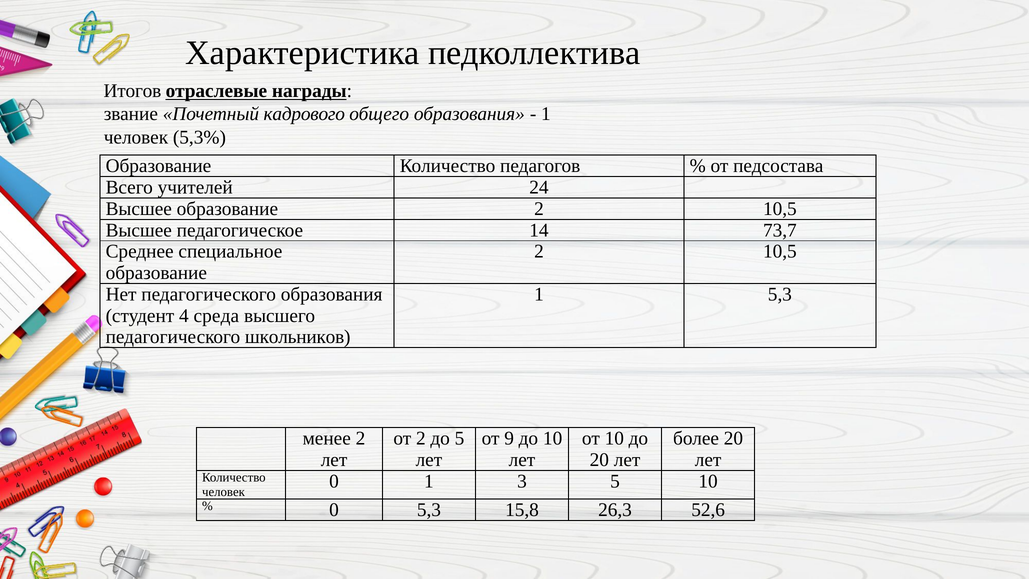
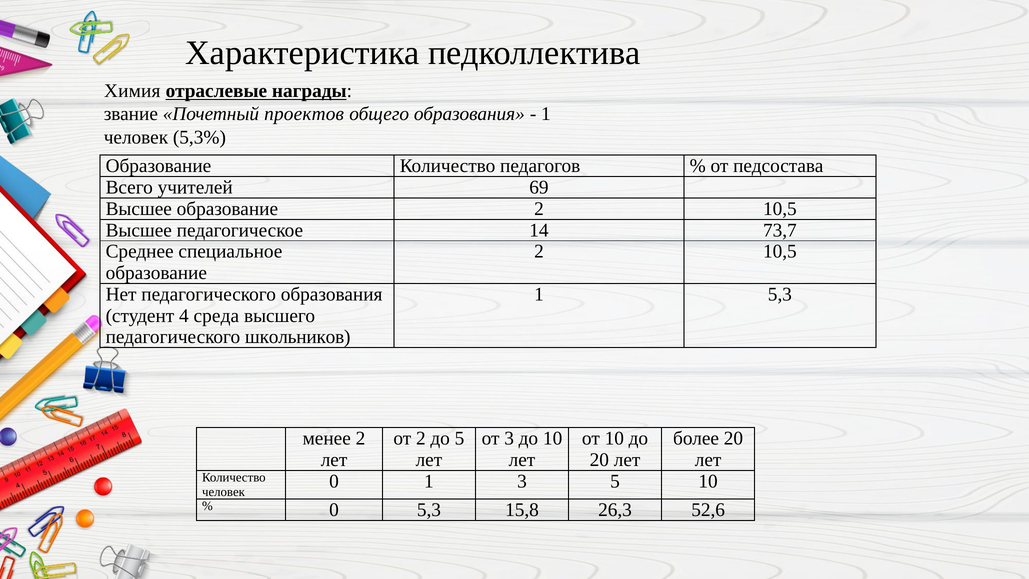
Итогов: Итогов -> Химия
кадрового: кадрового -> проектов
24: 24 -> 69
от 9: 9 -> 3
